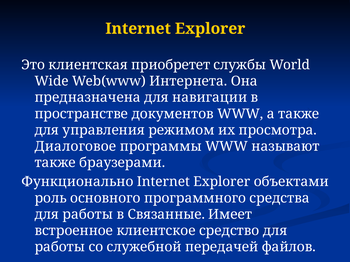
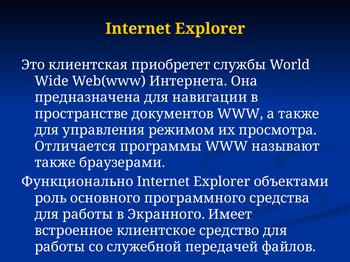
Диалоговое: Диалоговое -> Отличается
Связанные: Связанные -> Экранного
